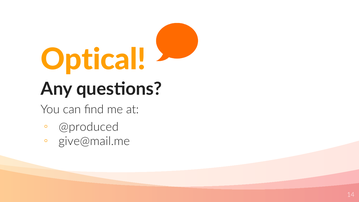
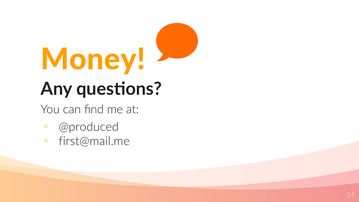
Optical: Optical -> Money
give@mail.me: give@mail.me -> first@mail.me
